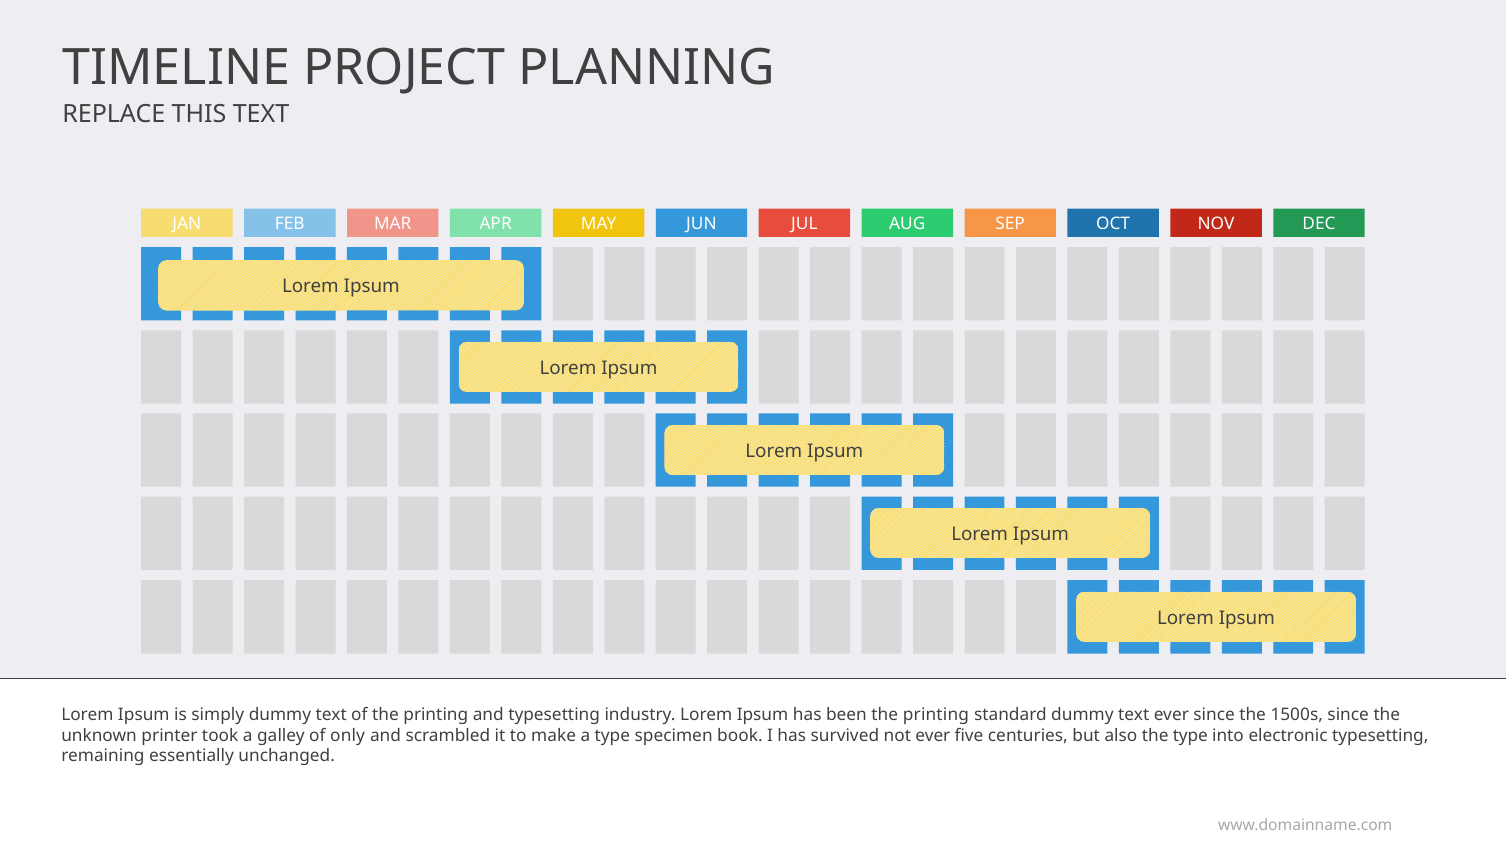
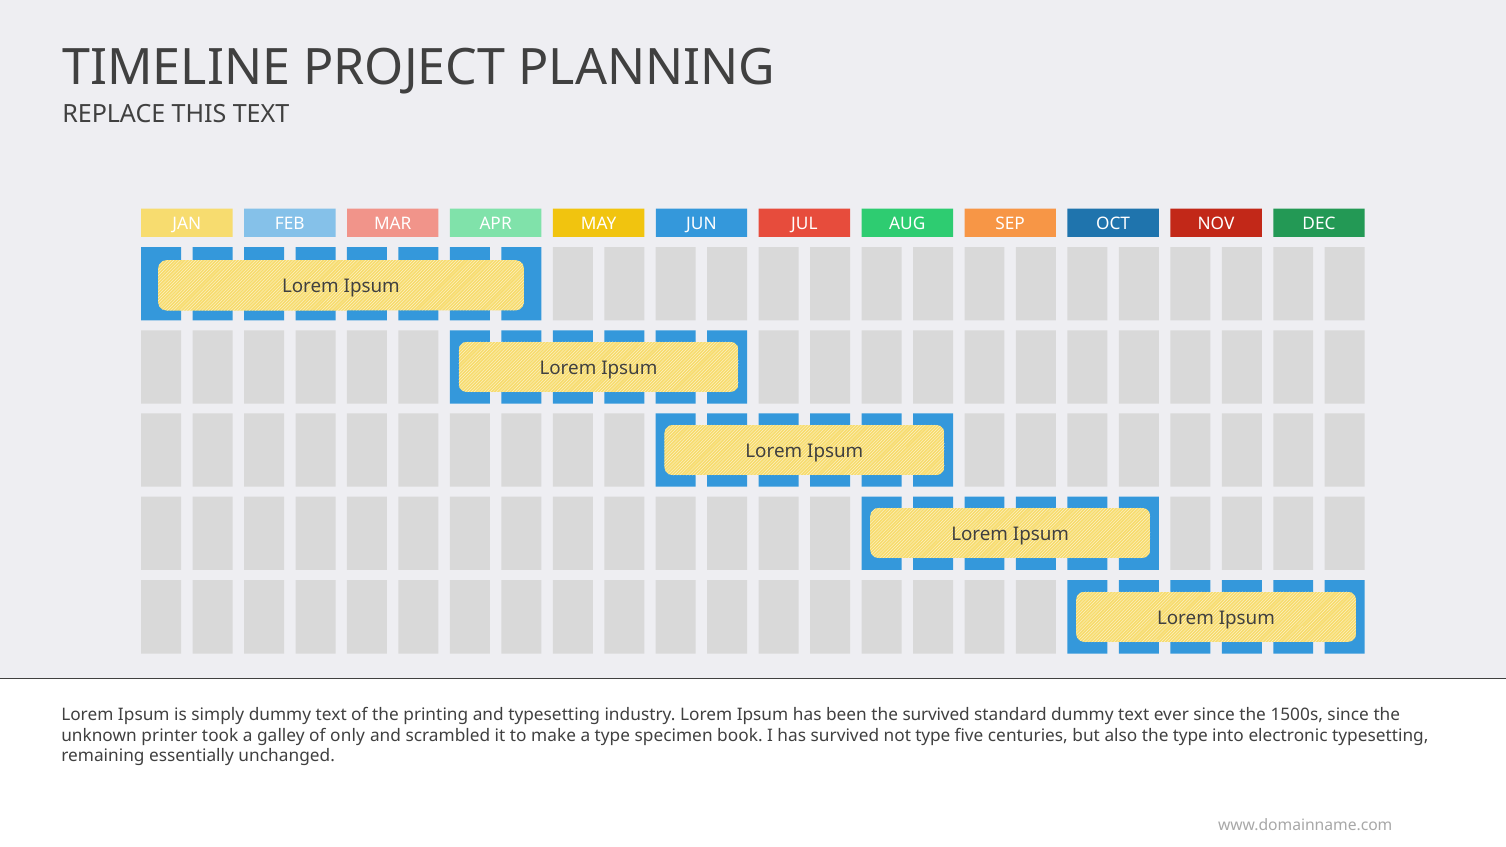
been the printing: printing -> survived
not ever: ever -> type
